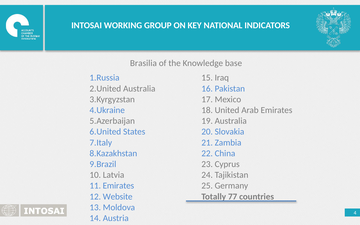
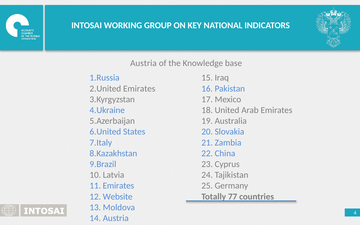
Brasilia at (143, 63): Brasilia -> Austria
Australia at (139, 89): Australia -> Emirates
